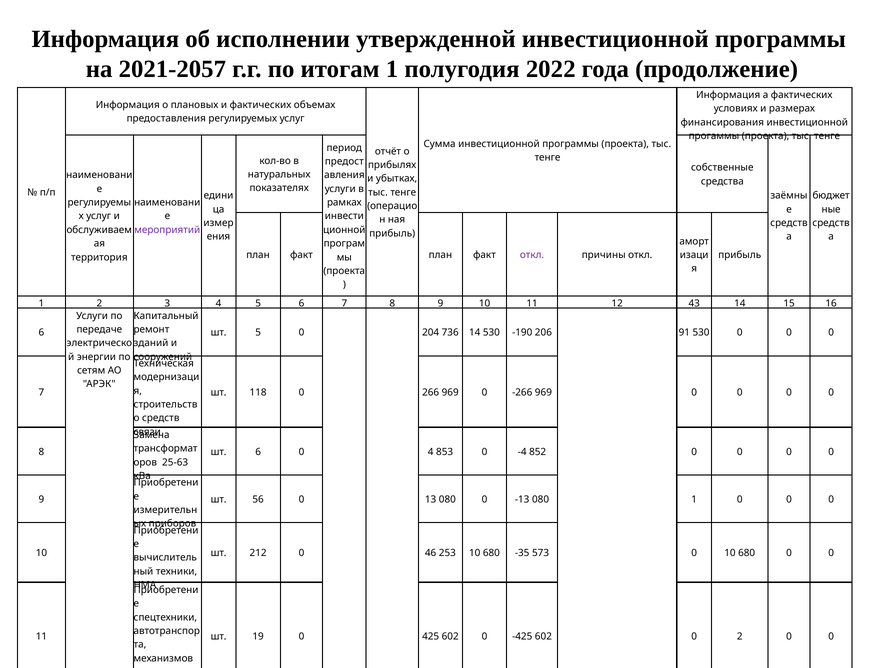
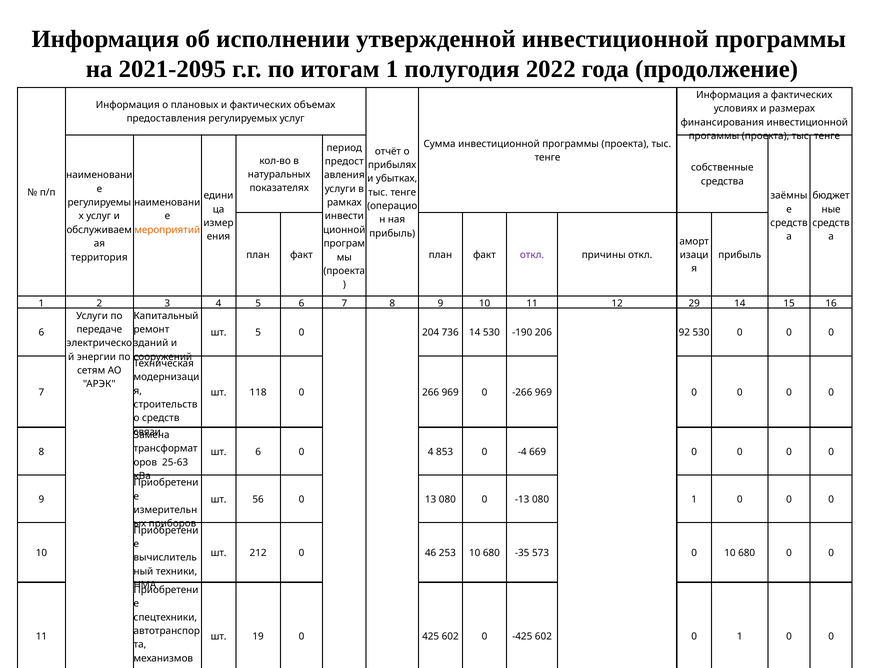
2021-2057: 2021-2057 -> 2021-2095
мероприятий colour: purple -> orange
43: 43 -> 29
91: 91 -> 92
852: 852 -> 669
602 0 2: 2 -> 1
